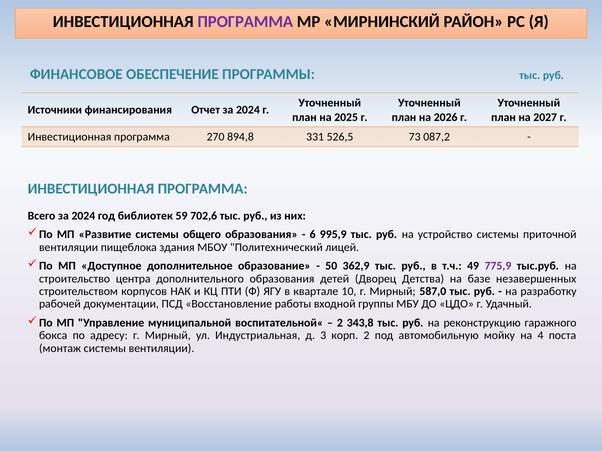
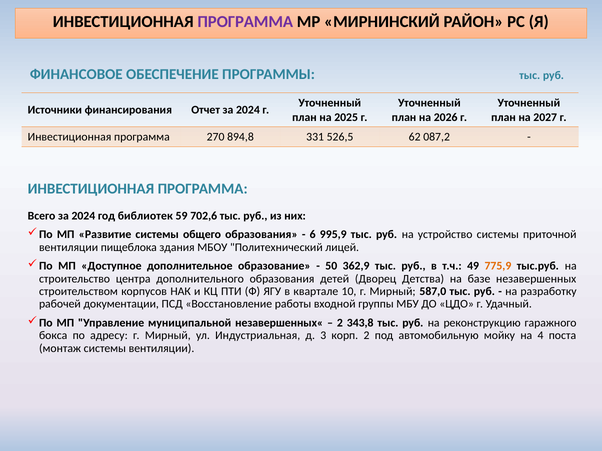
73: 73 -> 62
775,9 colour: purple -> orange
воспитательной«: воспитательной« -> незавершенных«
